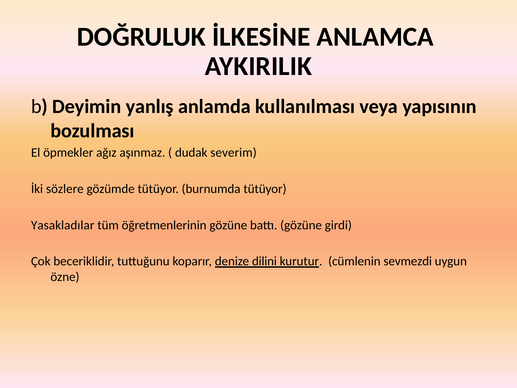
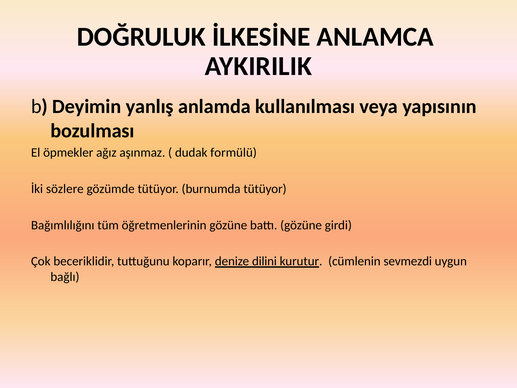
severim: severim -> formülü
Yasakladılar: Yasakladılar -> Bağımlılığını
özne: özne -> bağlı
